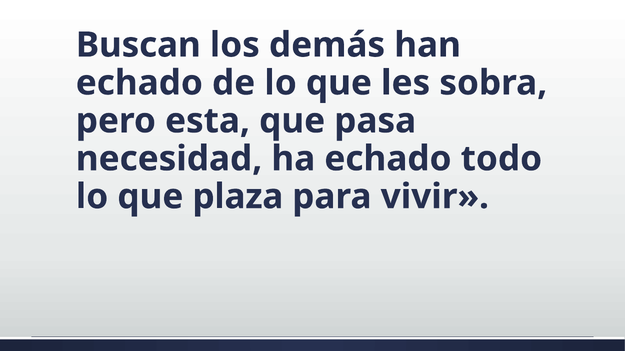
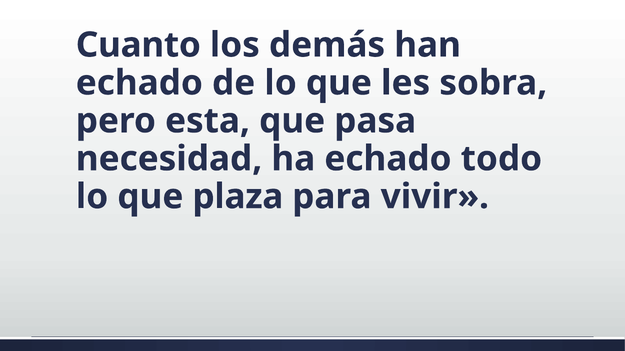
Buscan: Buscan -> Cuanto
